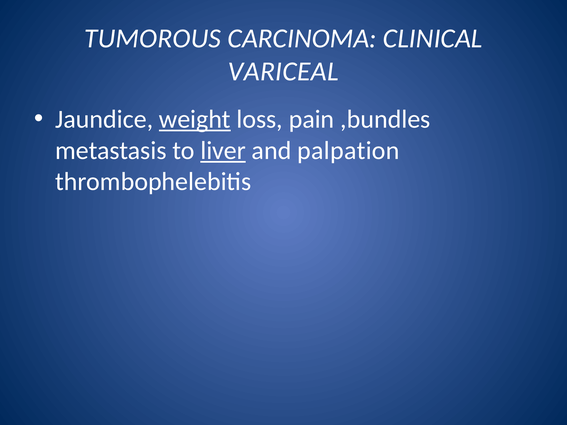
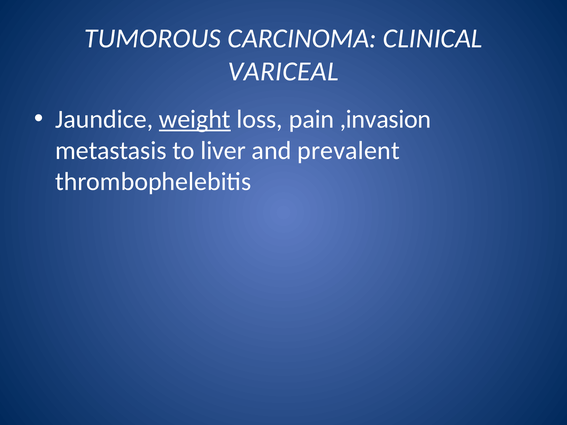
,bundles: ,bundles -> ,invasion
liver underline: present -> none
palpation: palpation -> prevalent
